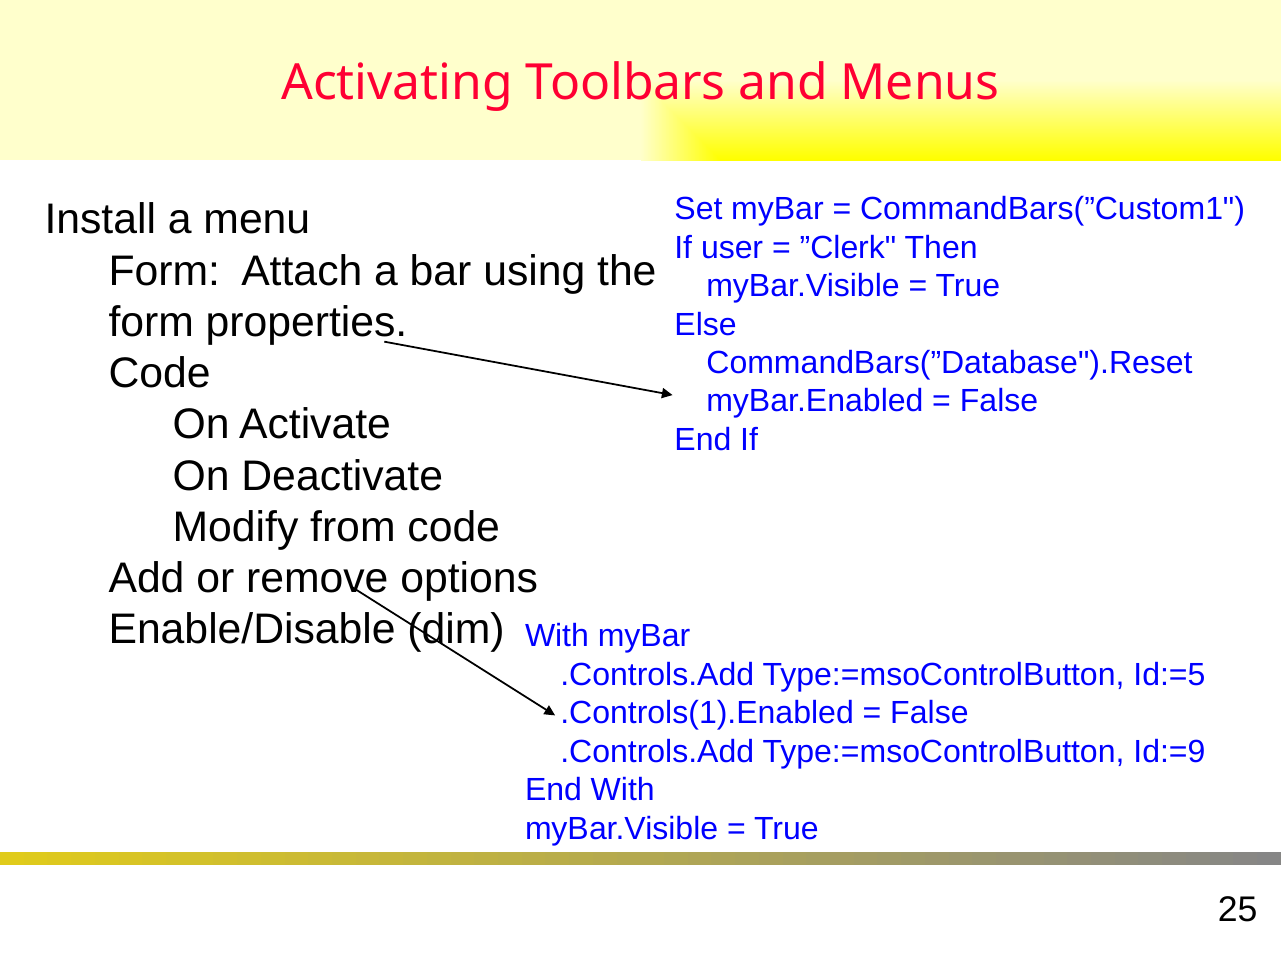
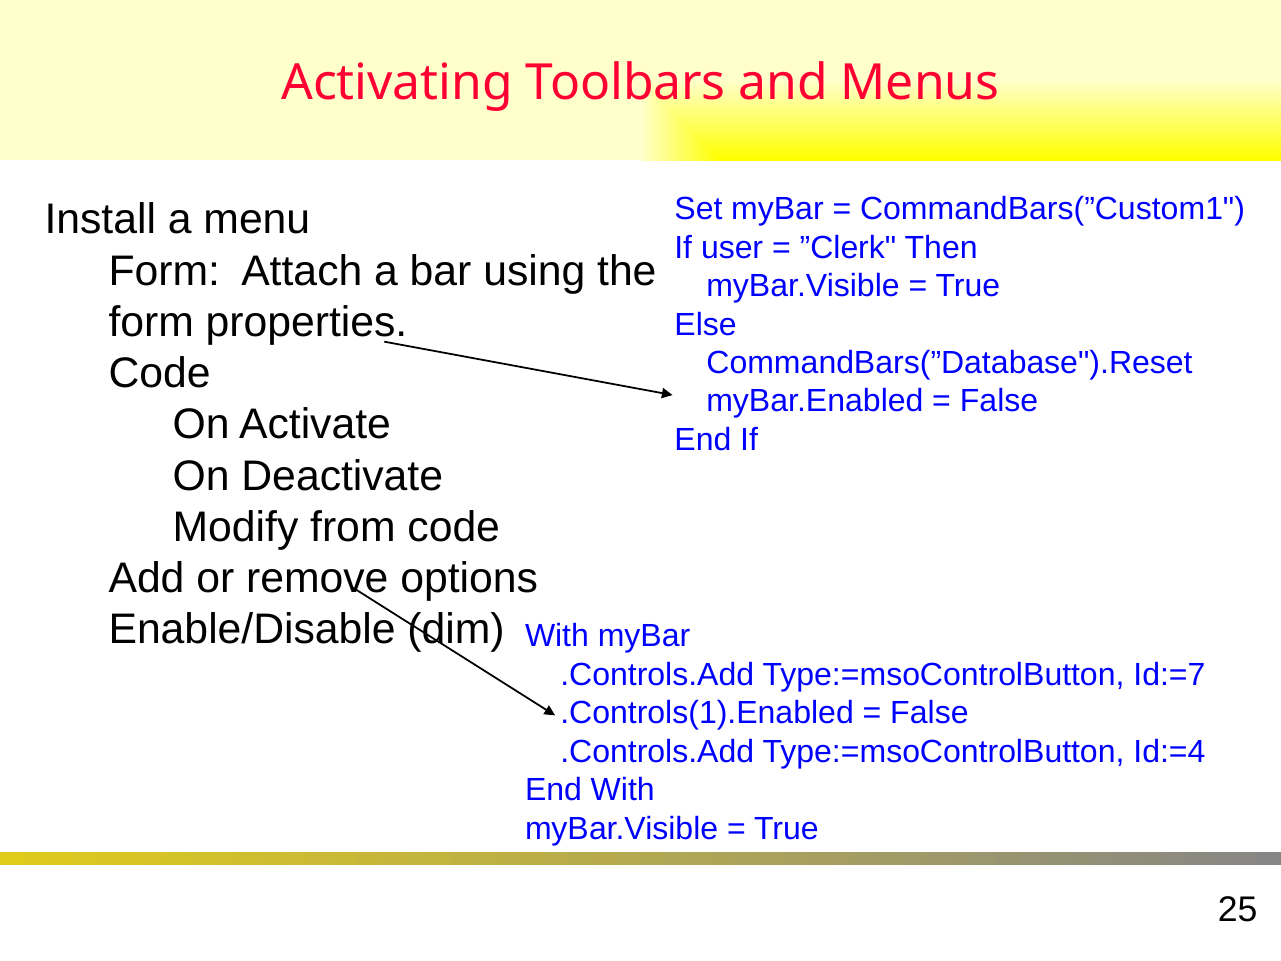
Id:=5: Id:=5 -> Id:=7
Id:=9: Id:=9 -> Id:=4
